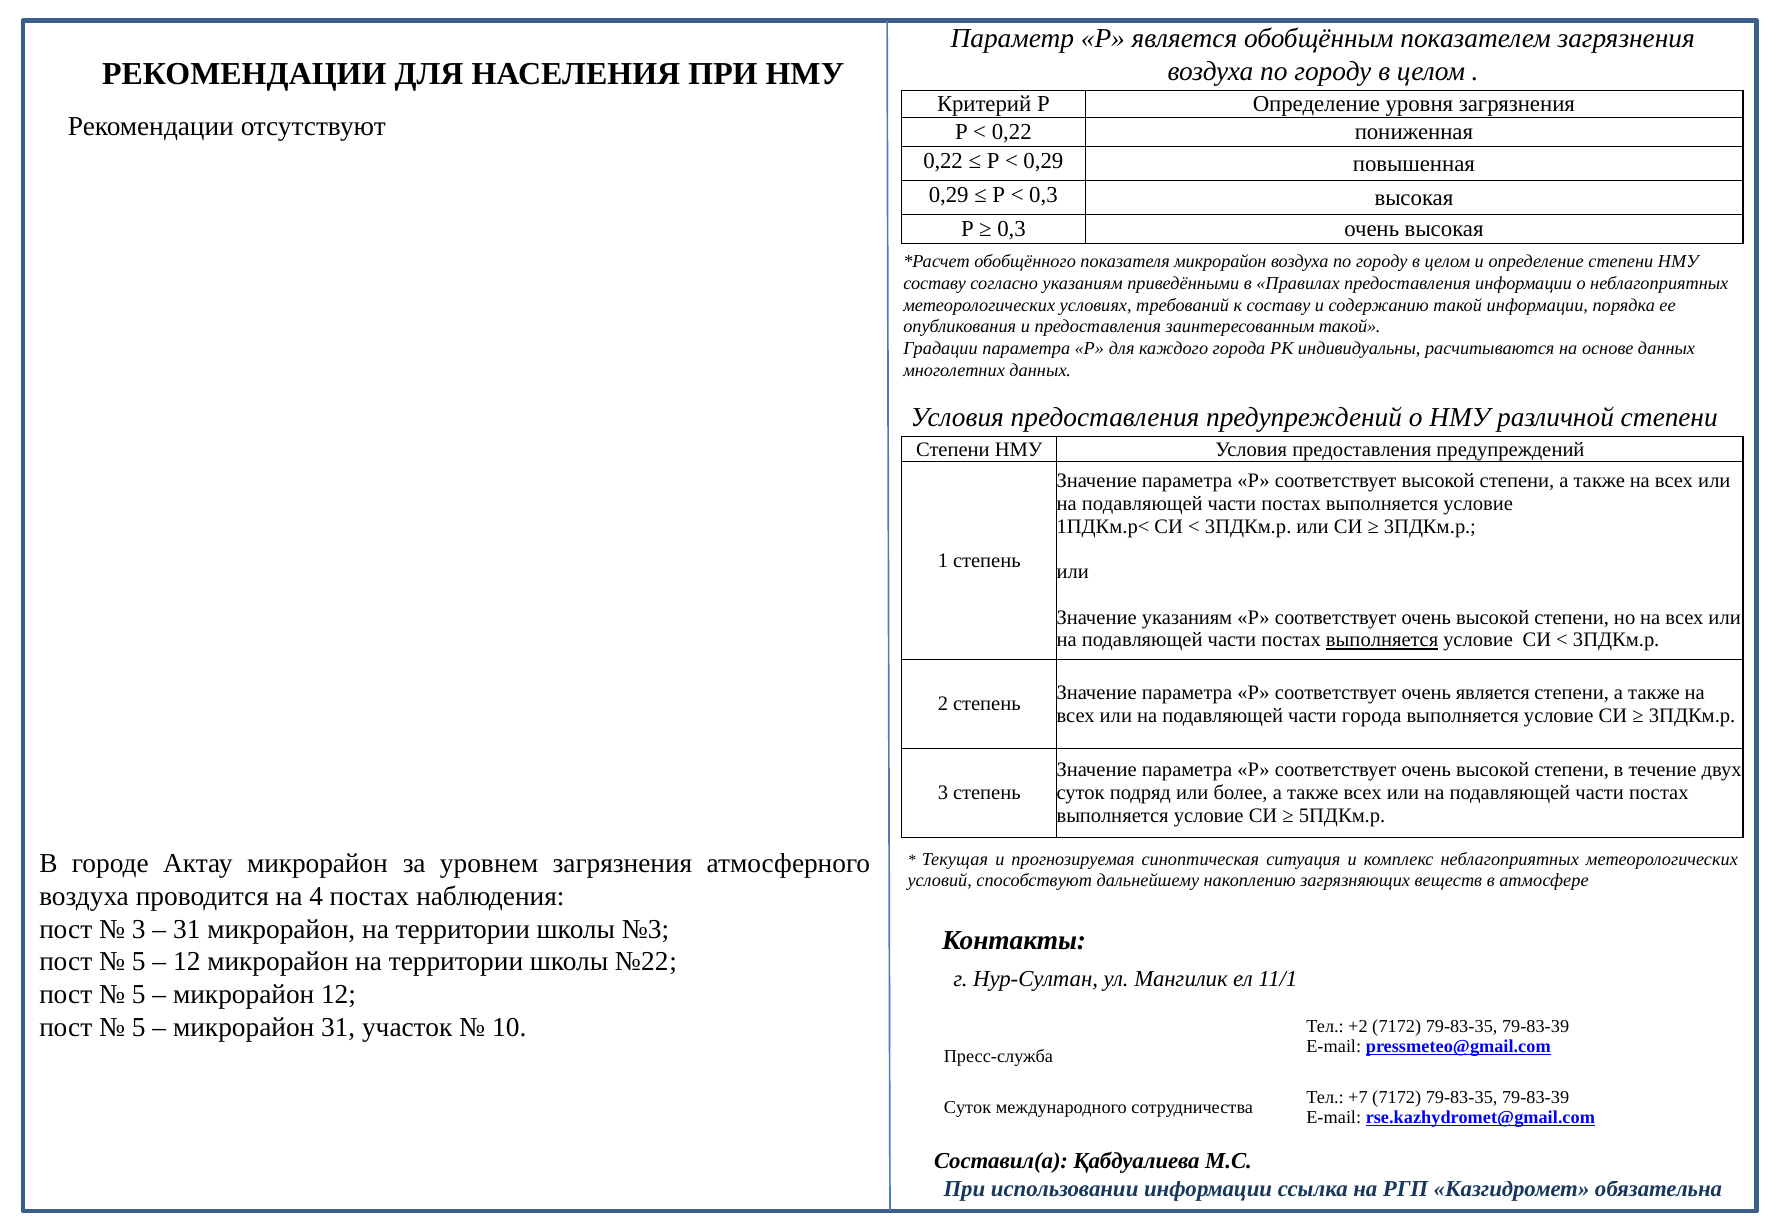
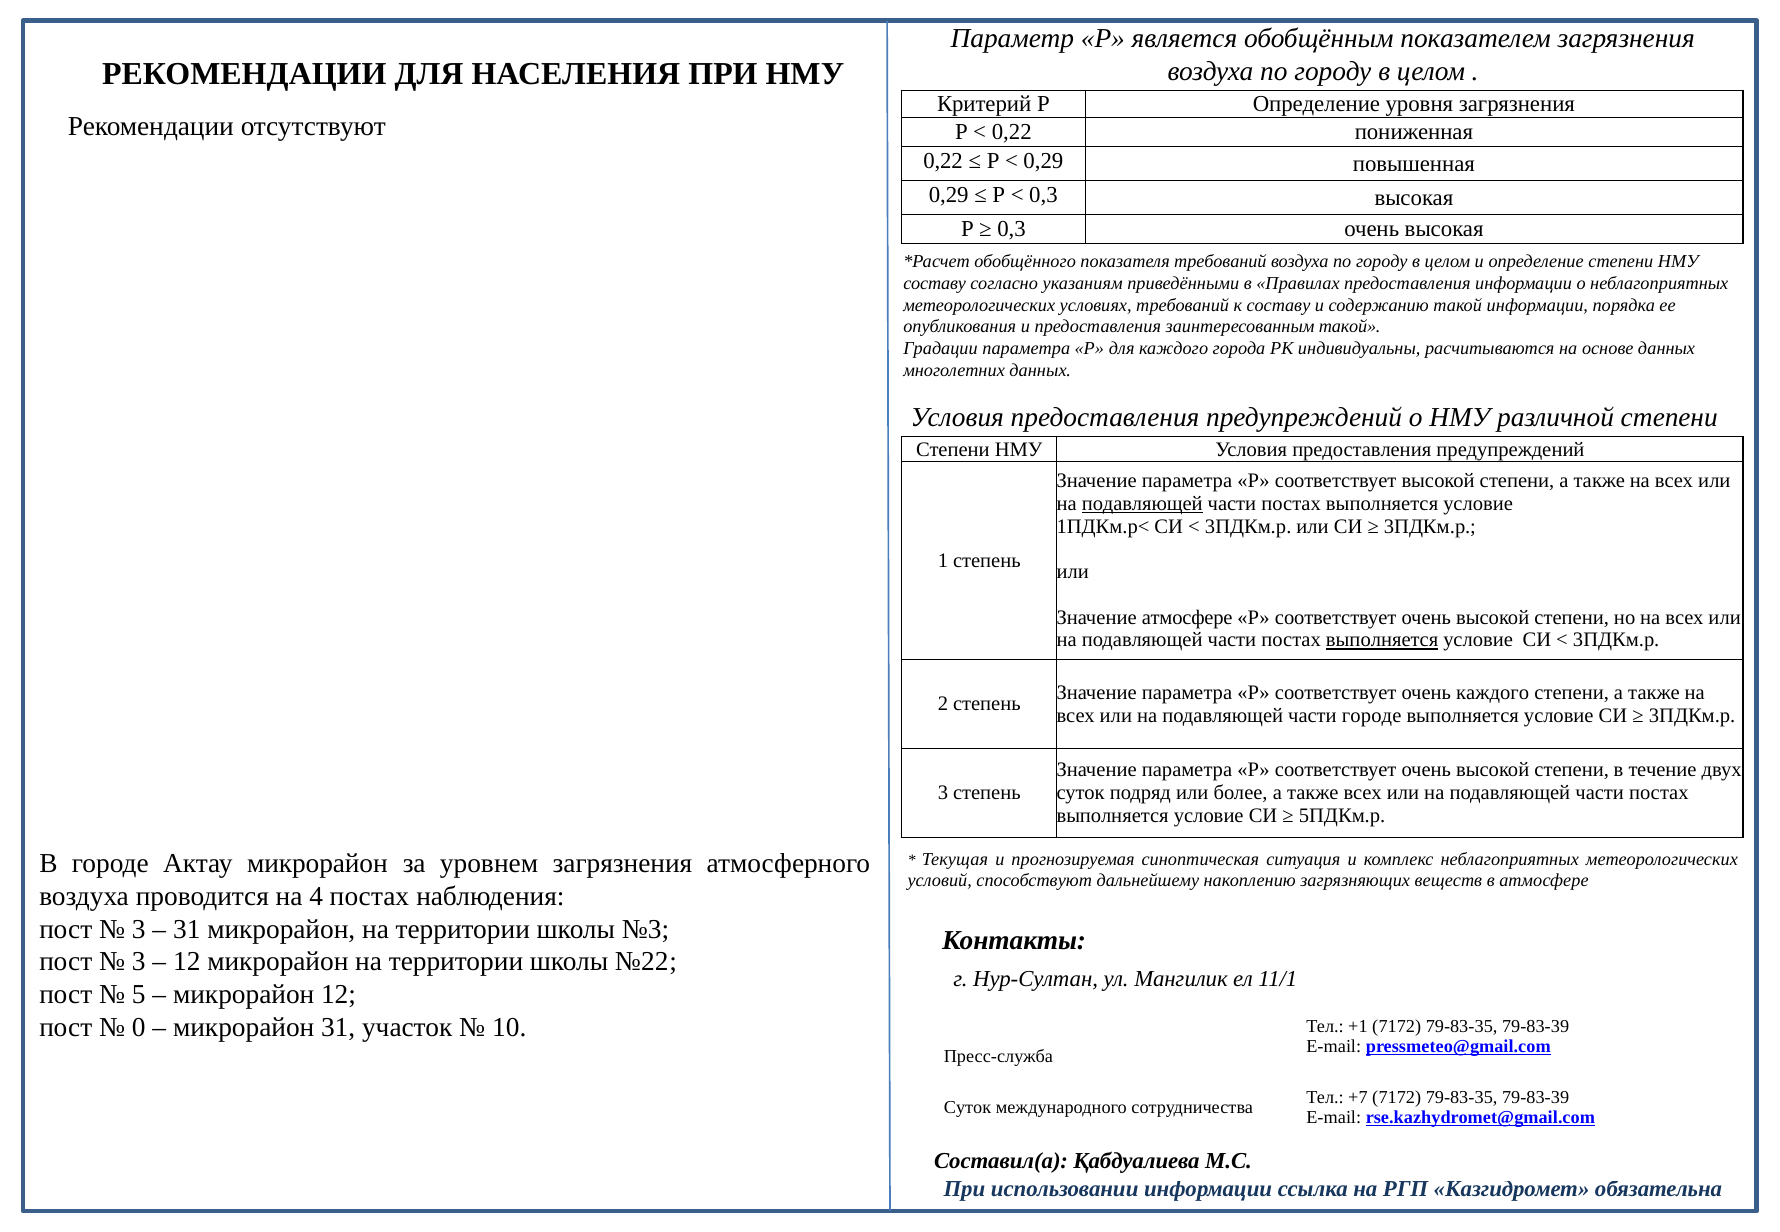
показателя микрорайон: микрорайон -> требований
подавляющей at (1142, 504) underline: none -> present
Значение указаниям: указаниям -> атмосфере
очень является: является -> каждого
части города: города -> городе
5 at (139, 962): 5 -> 3
5 at (139, 1028): 5 -> 0
+2: +2 -> +1
